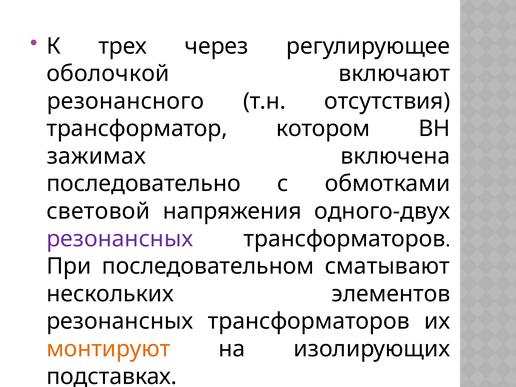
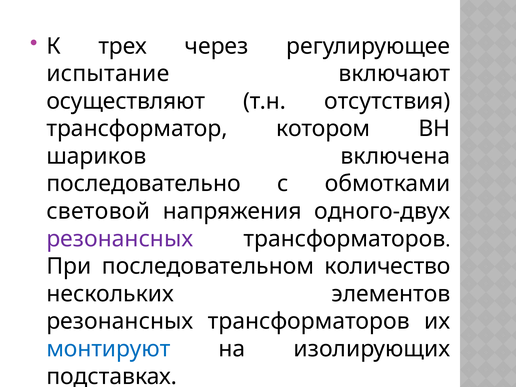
оболочкой: оболочкой -> испытание
резонансного: резонансного -> осуществляют
зажимах: зажимах -> шариков
сматывают: сматывают -> количество
монтируют colour: orange -> blue
